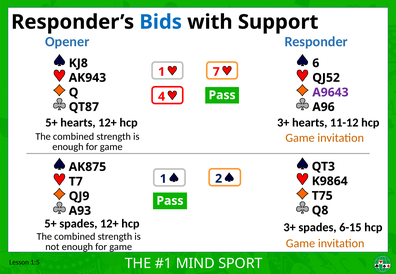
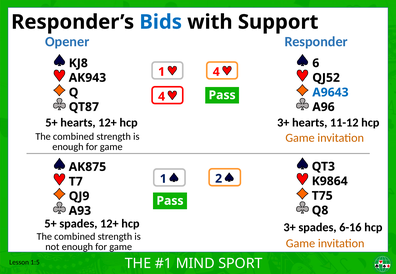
1 7: 7 -> 4
A9643 colour: purple -> blue
6-15: 6-15 -> 6-16
